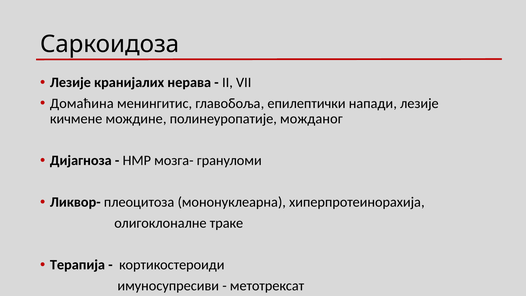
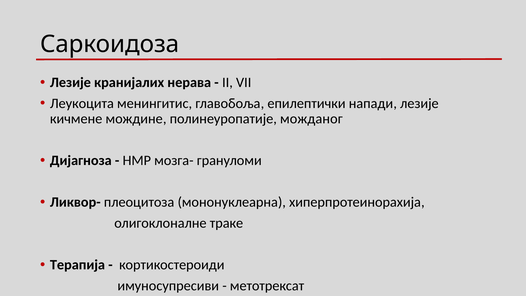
Домаћина: Домаћина -> Леукоцита
